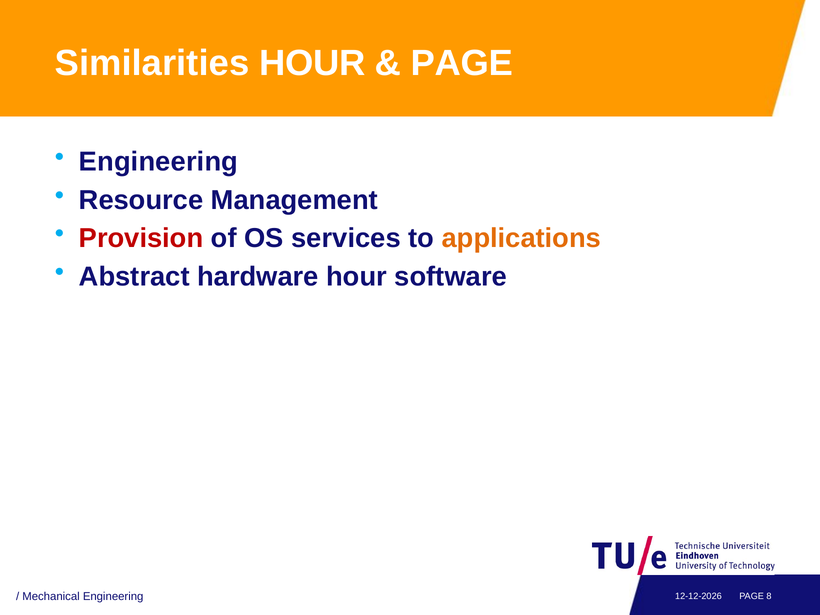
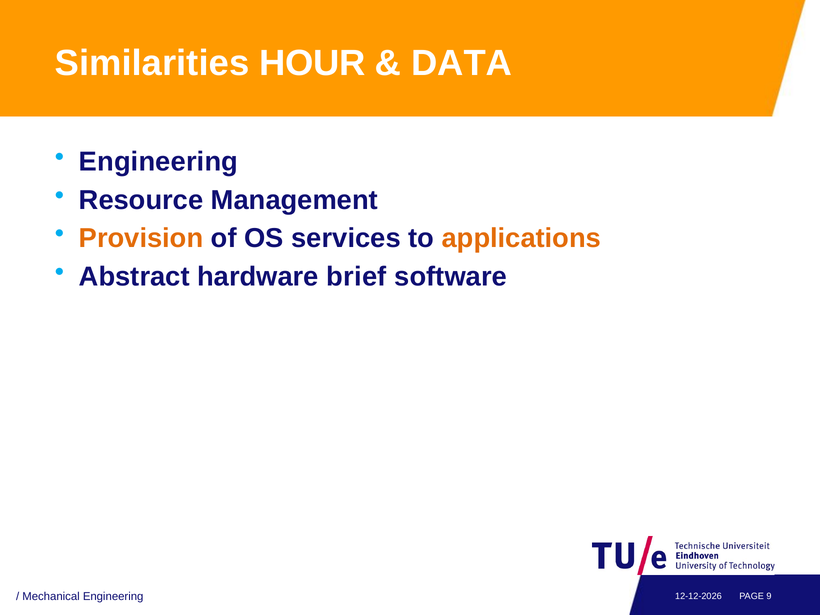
PAGE at (462, 63): PAGE -> DATA
Provision colour: red -> orange
hardware hour: hour -> brief
8: 8 -> 9
